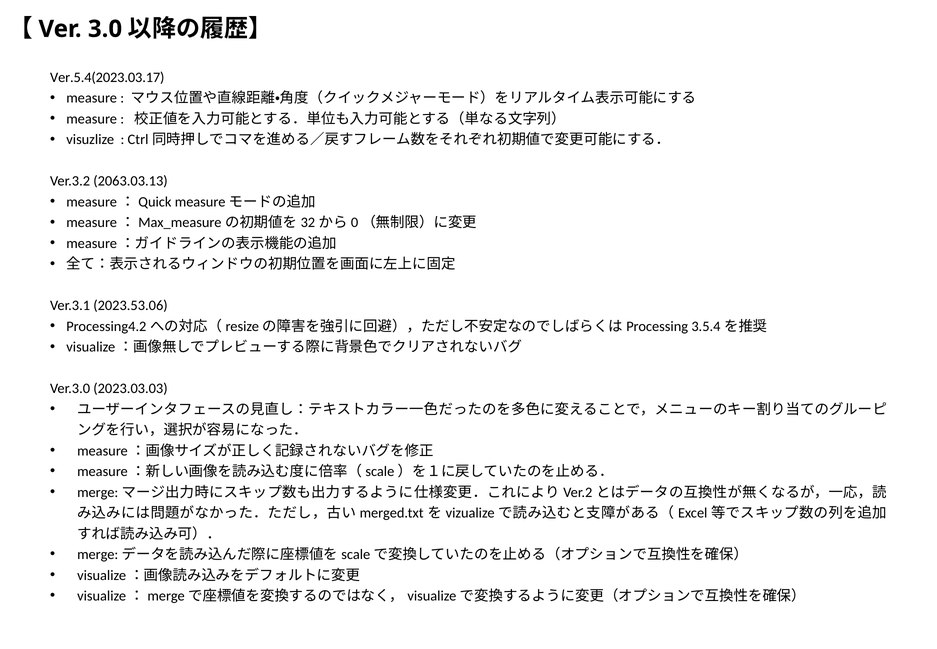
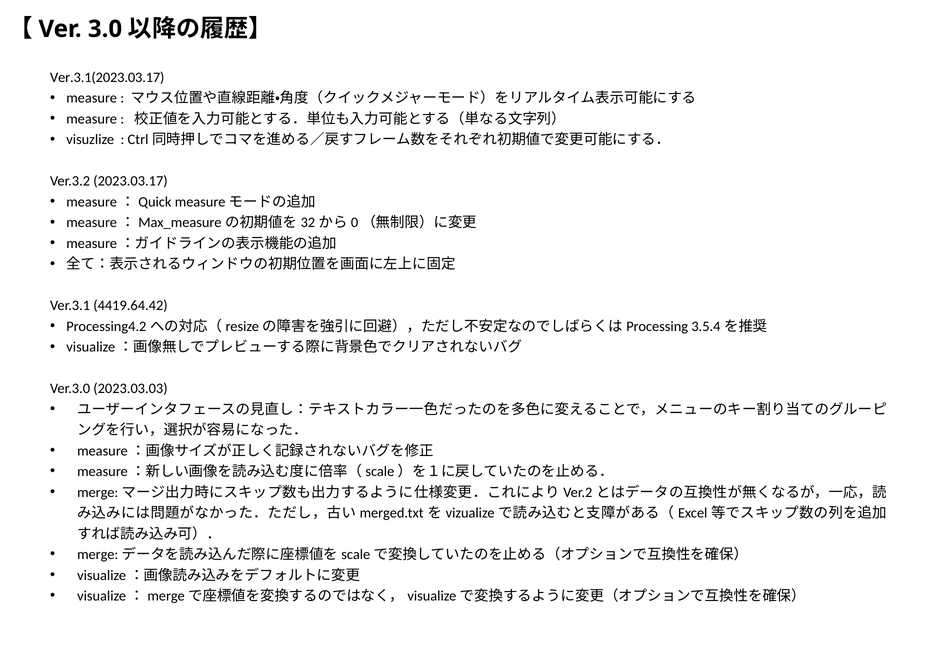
Ver.5.4(2023.03.17: Ver.5.4(2023.03.17 -> Ver.3.1(2023.03.17
2063.03.13: 2063.03.13 -> 2023.03.17
2023.53.06: 2023.53.06 -> 4419.64.42
